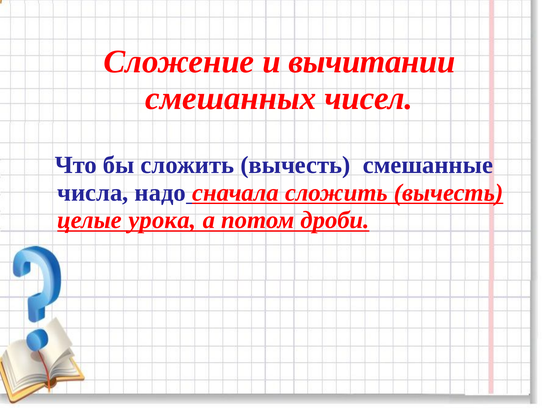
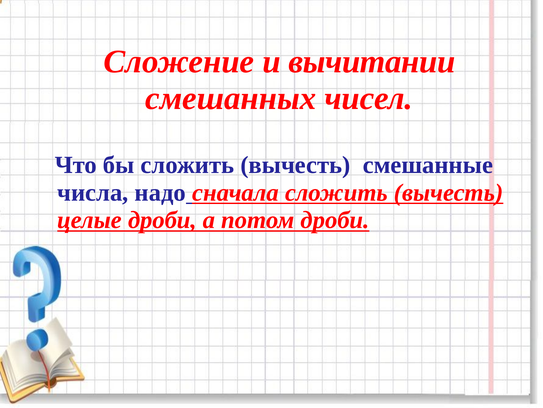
целые урока: урока -> дроби
